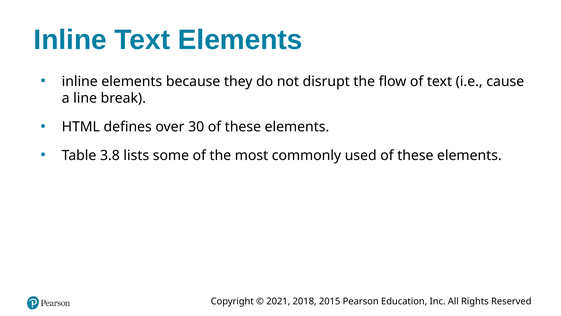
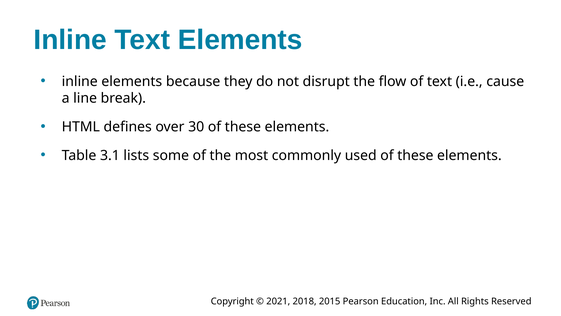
3.8: 3.8 -> 3.1
